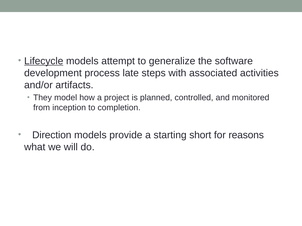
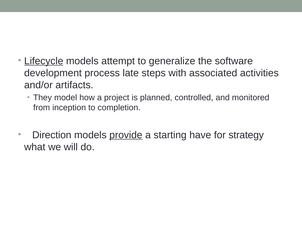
provide underline: none -> present
short: short -> have
reasons: reasons -> strategy
